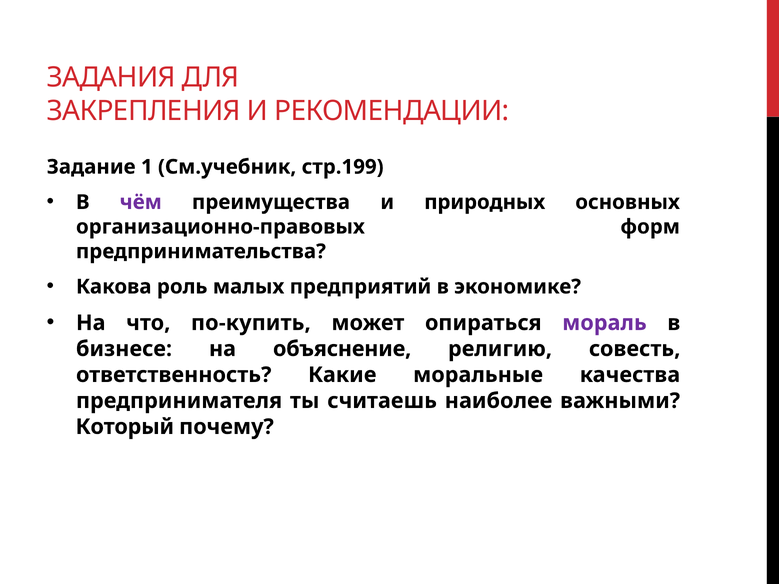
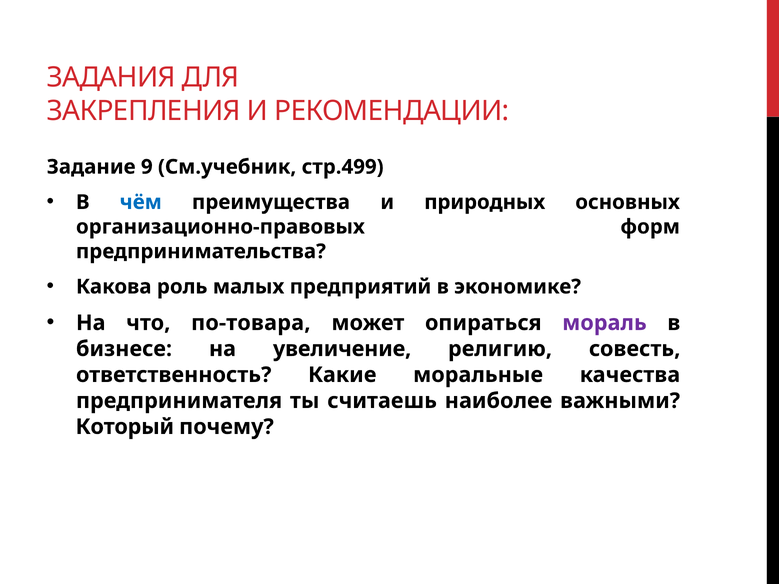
1: 1 -> 9
стр.199: стр.199 -> стр.499
чём colour: purple -> blue
по-купить: по-купить -> по-товара
объяснение: объяснение -> увеличение
